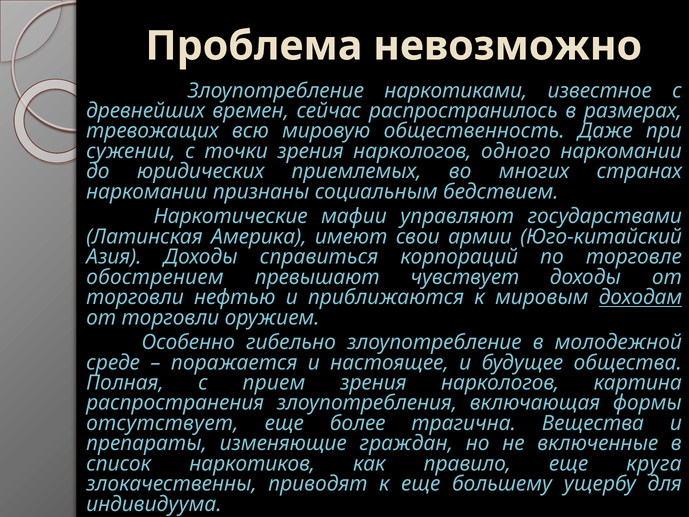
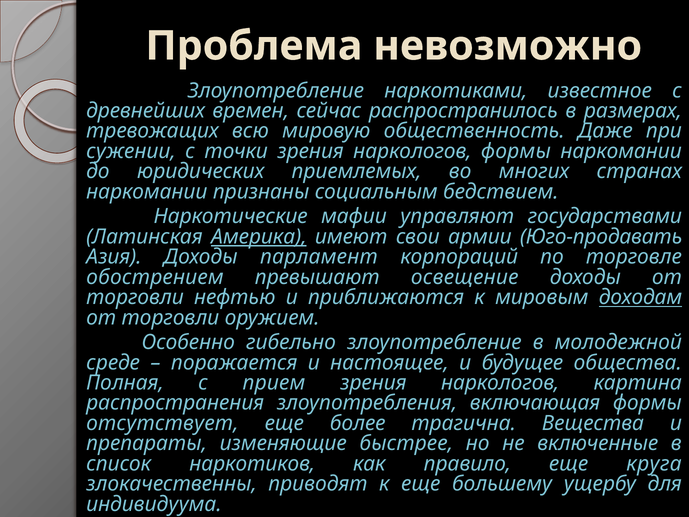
наркологов одного: одного -> формы
Америка underline: none -> present
Юго-китайский: Юго-китайский -> Юго-продавать
справиться: справиться -> парламент
чувствует: чувствует -> освещение
граждан: граждан -> быстрее
